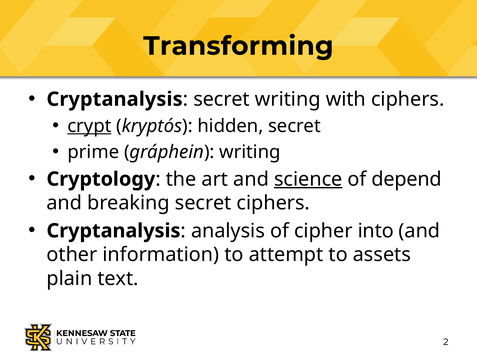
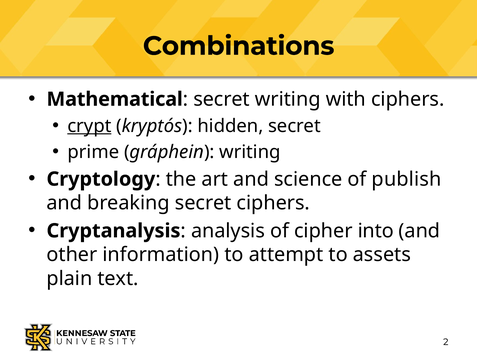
Transforming: Transforming -> Combinations
Cryptanalysis at (115, 99): Cryptanalysis -> Mathematical
science underline: present -> none
depend: depend -> publish
